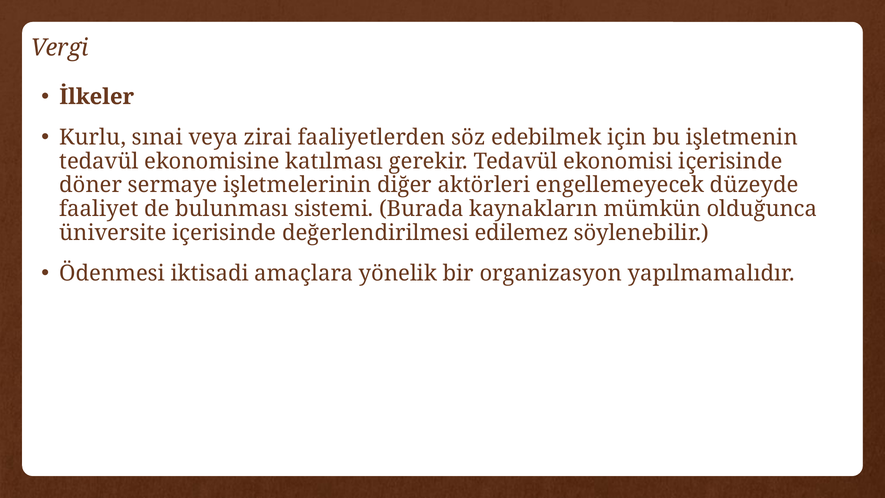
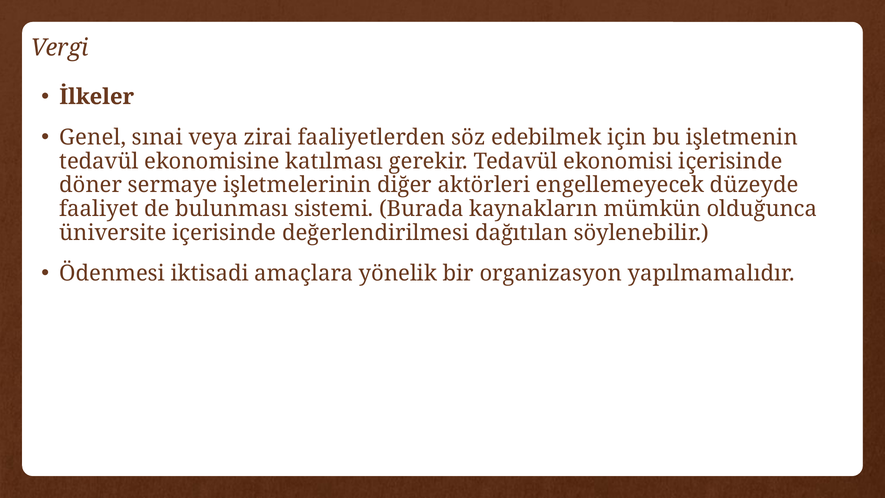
Kurlu: Kurlu -> Genel
edilemez: edilemez -> dağıtılan
